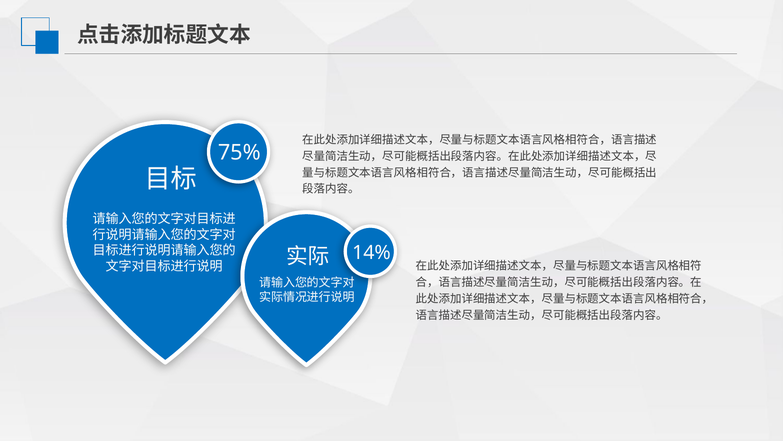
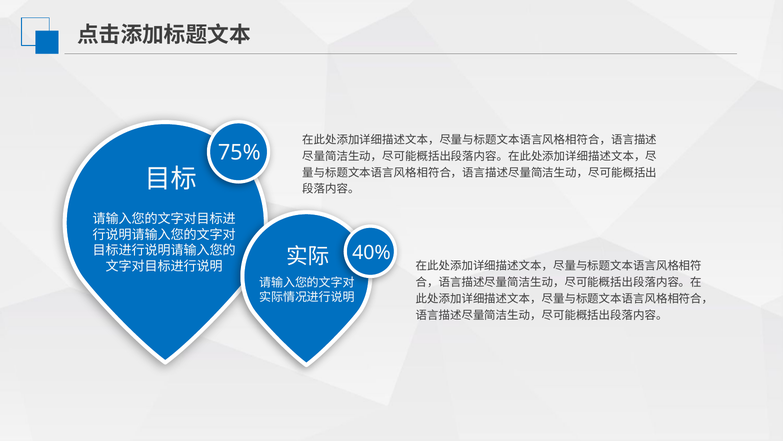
14%: 14% -> 40%
